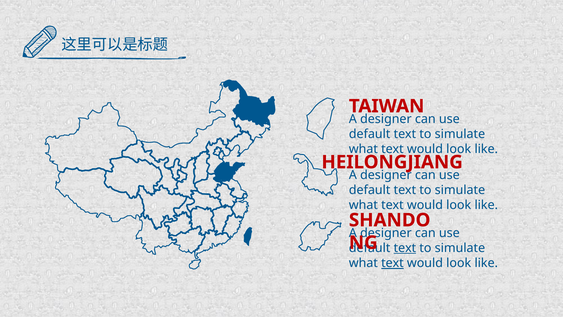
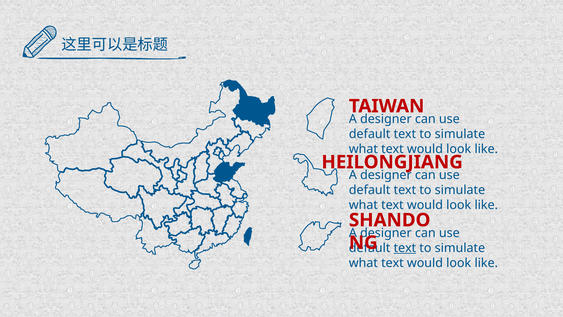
text at (392, 263) underline: present -> none
